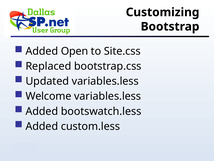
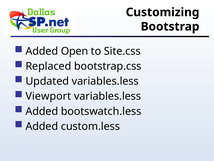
Welcome: Welcome -> Viewport
